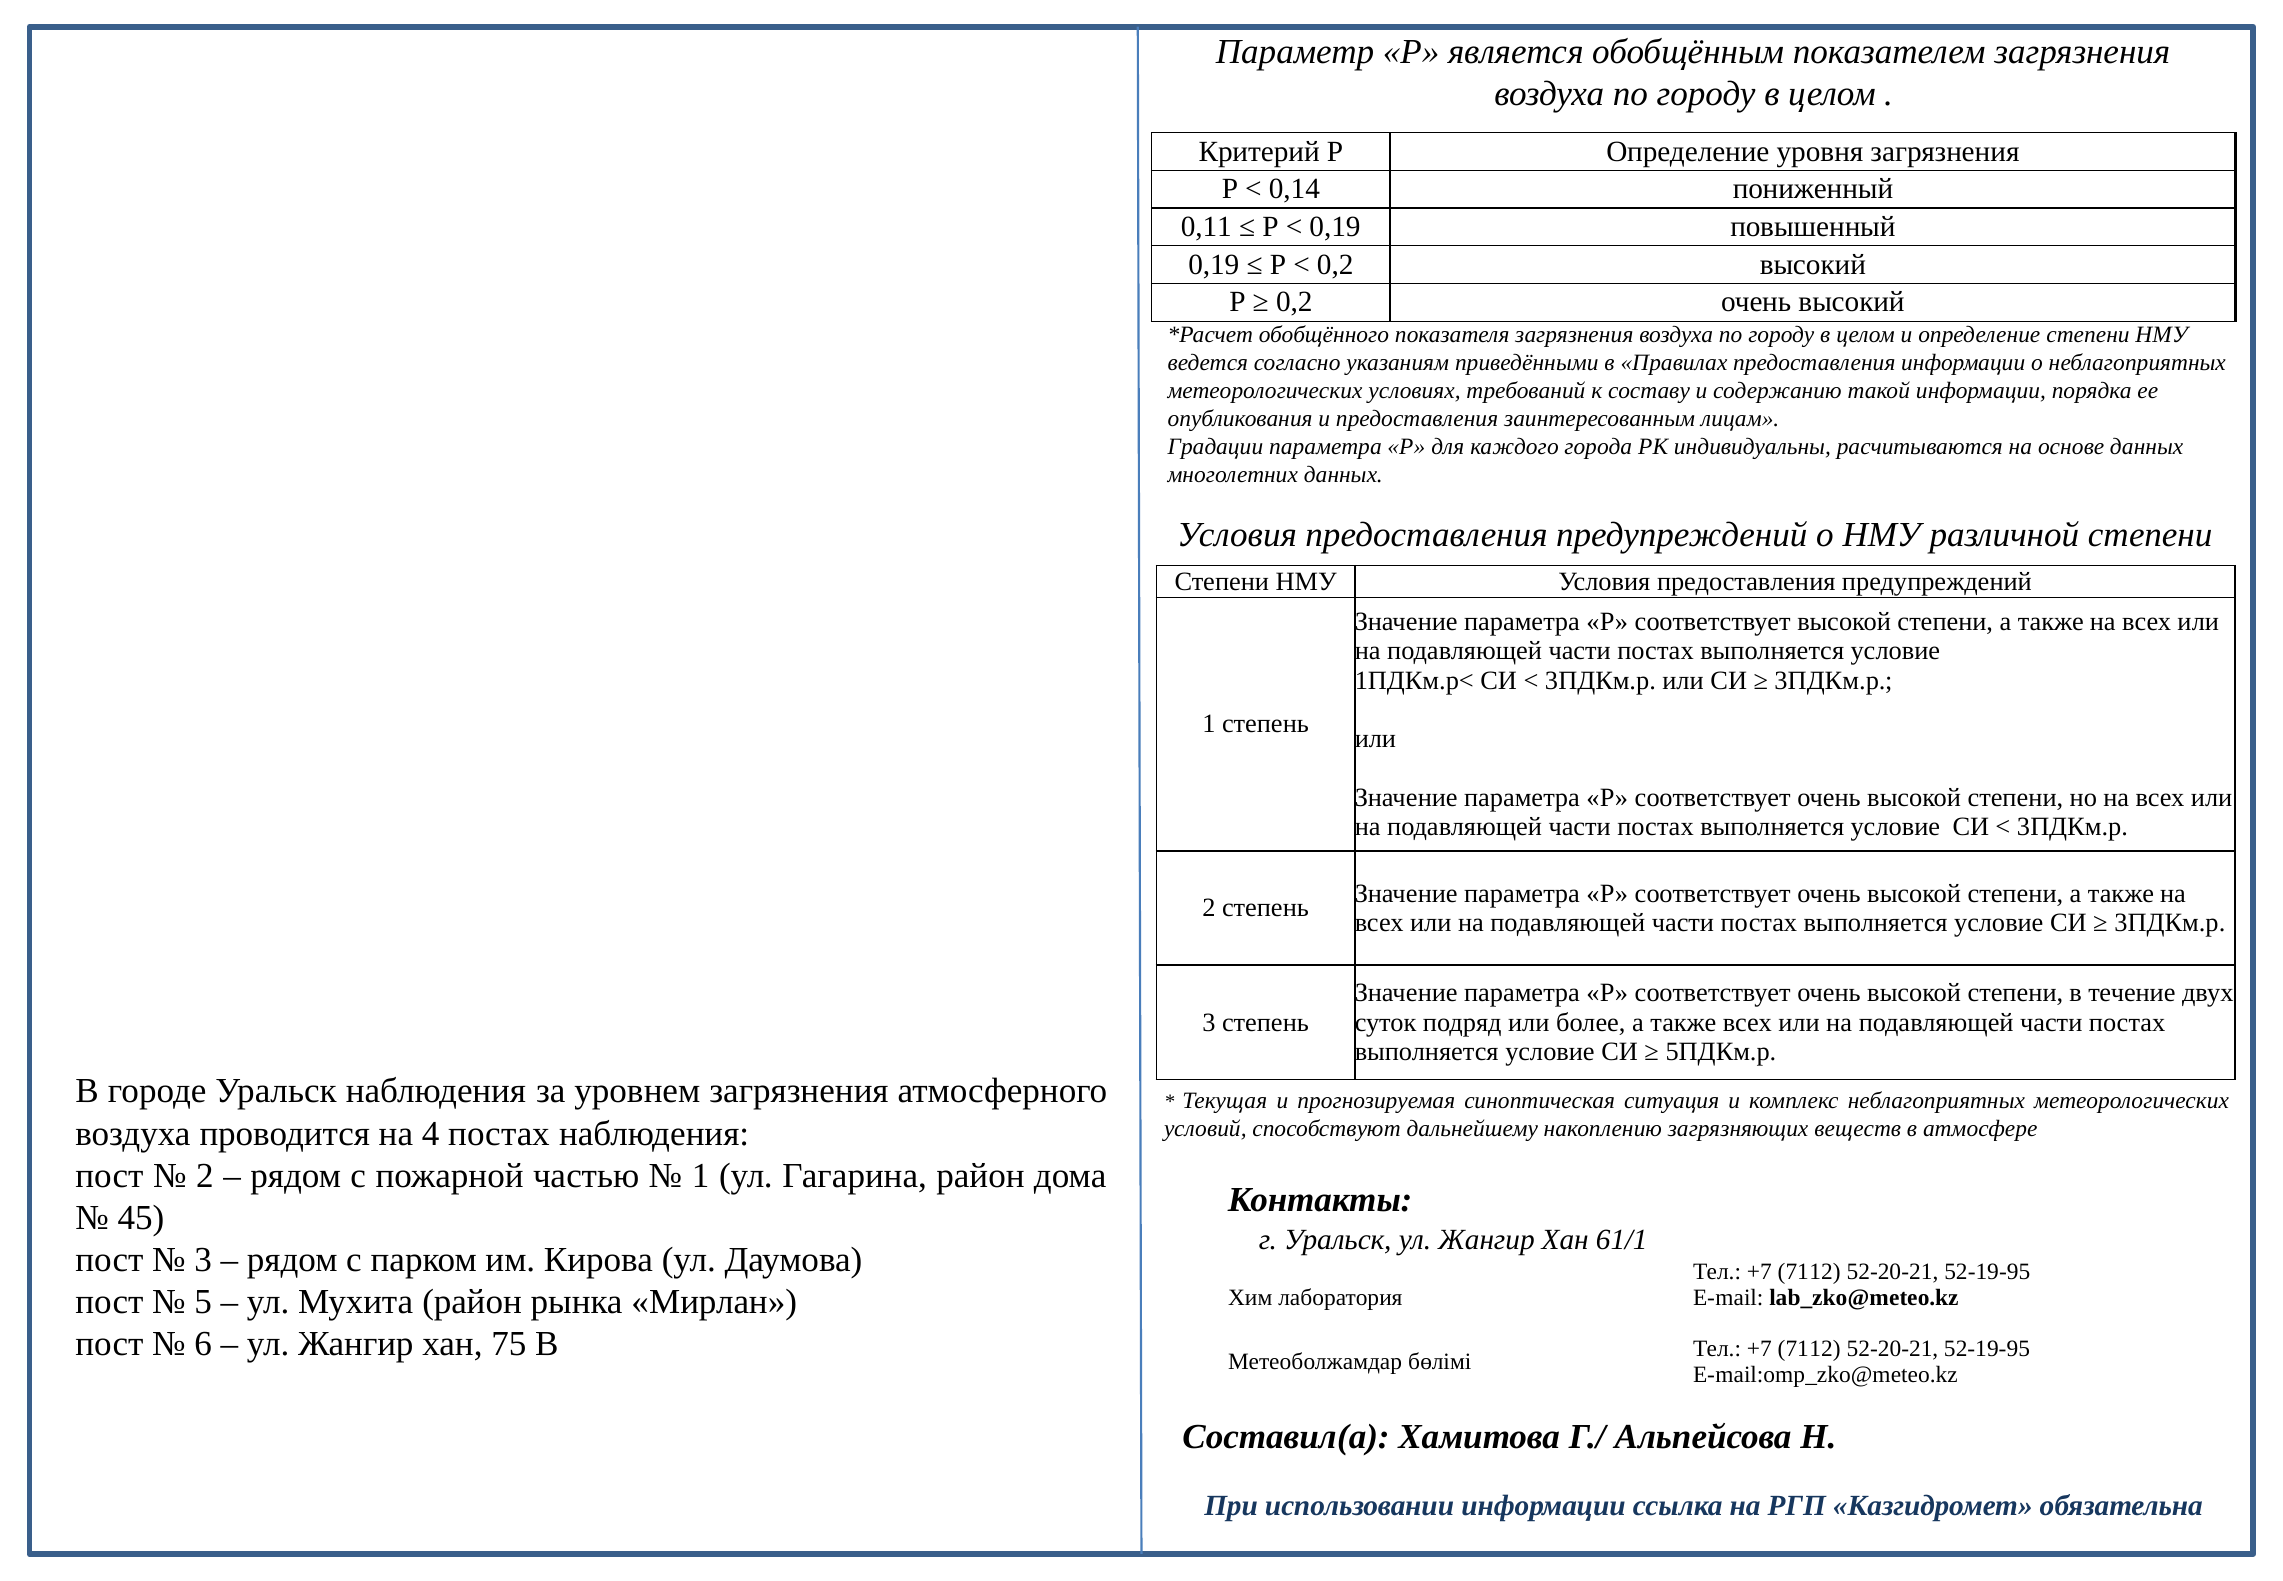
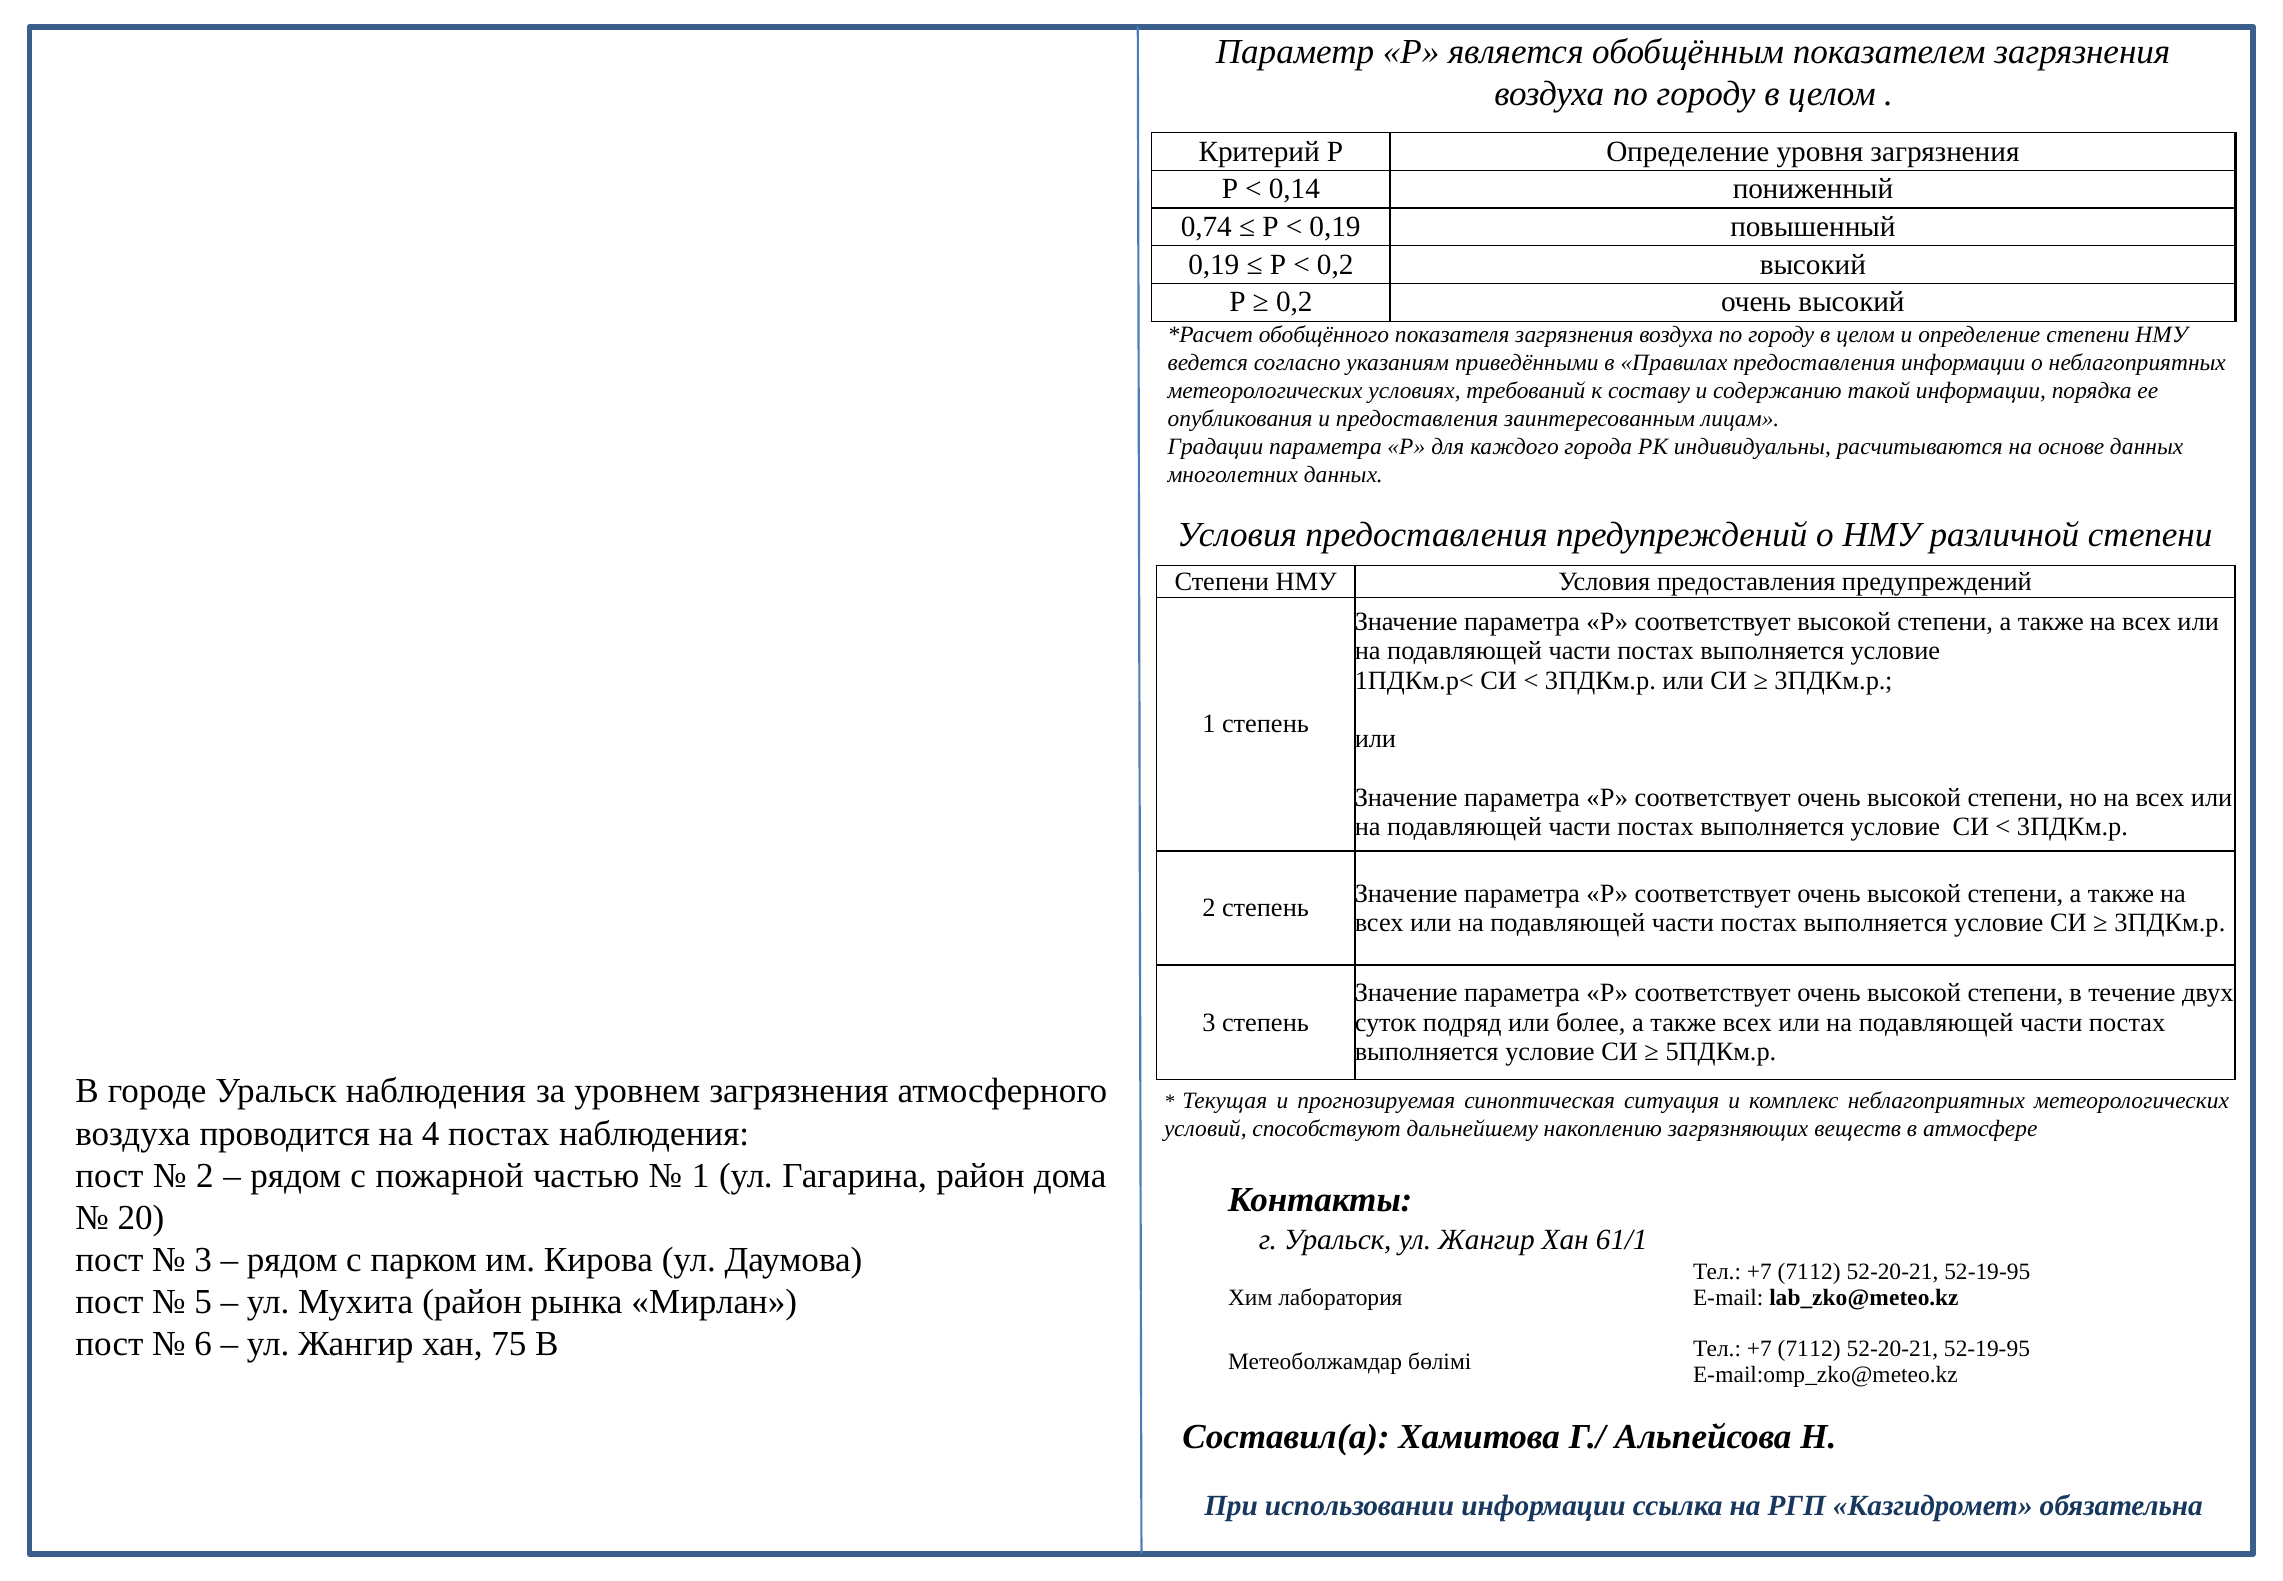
0,11: 0,11 -> 0,74
45: 45 -> 20
